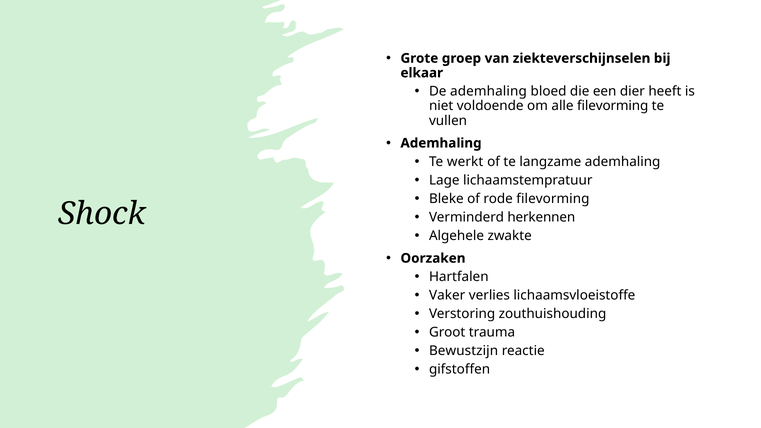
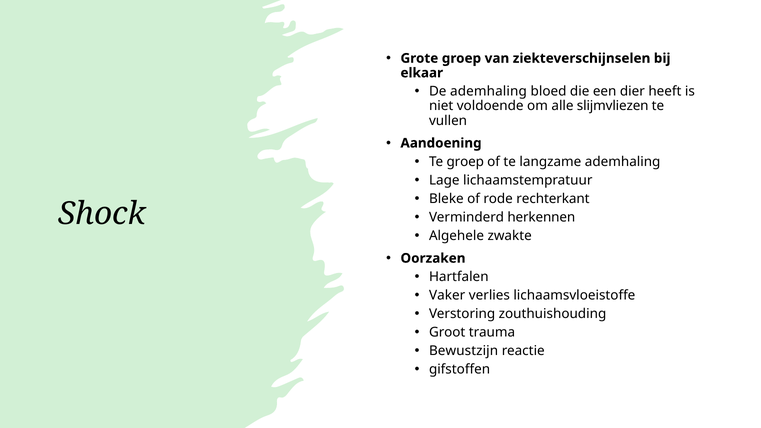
alle filevorming: filevorming -> slijmvliezen
Ademhaling at (441, 143): Ademhaling -> Aandoening
Te werkt: werkt -> groep
rode filevorming: filevorming -> rechterkant
